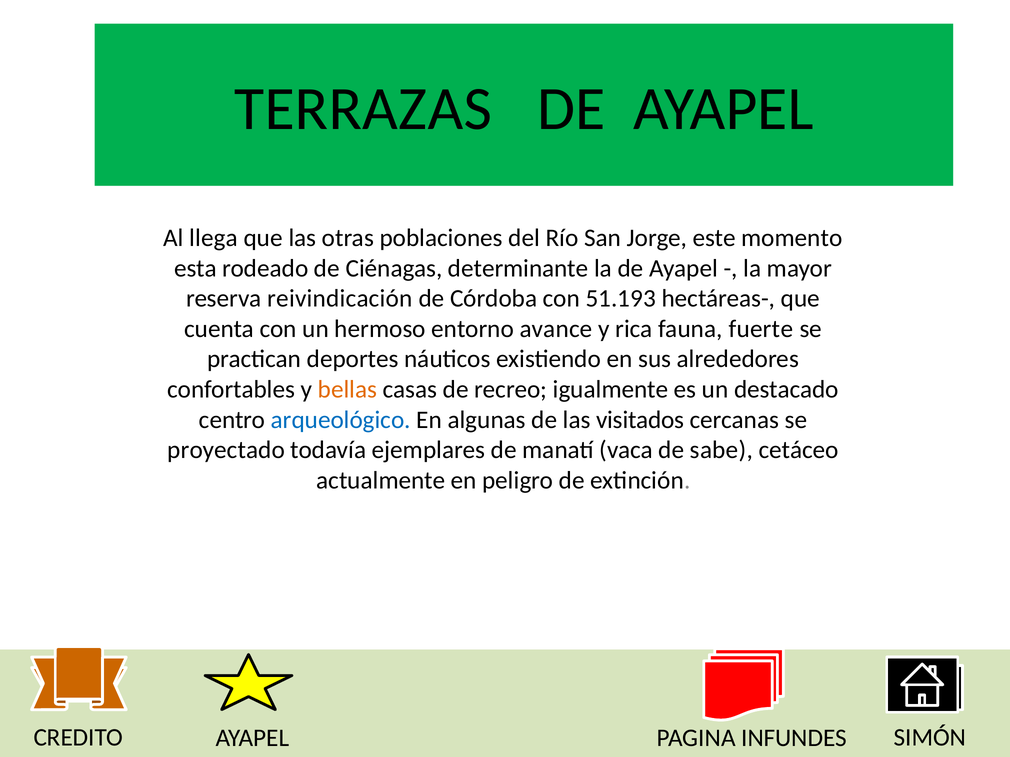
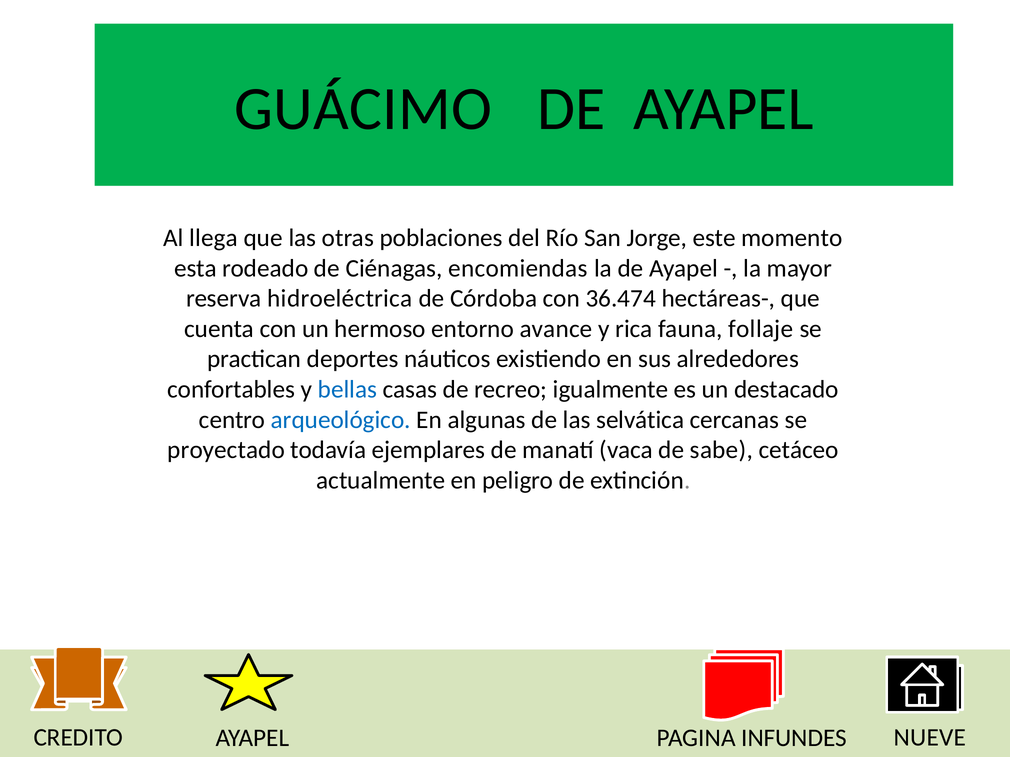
TERRAZAS: TERRAZAS -> GUÁCIMO
determinante: determinante -> encomiendas
reivindicación: reivindicación -> hidroeléctrica
51.193: 51.193 -> 36.474
fuerte: fuerte -> follaje
bellas colour: orange -> blue
visitados: visitados -> selvática
SIMÓN: SIMÓN -> NUEVE
